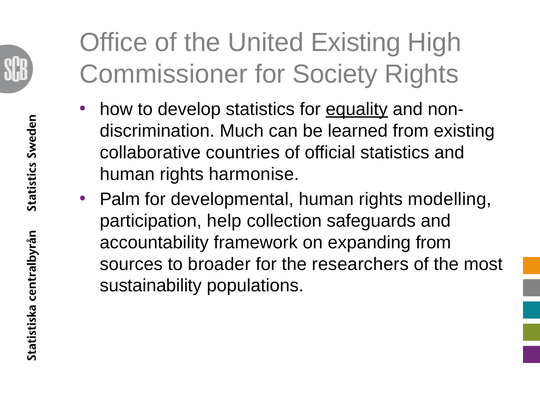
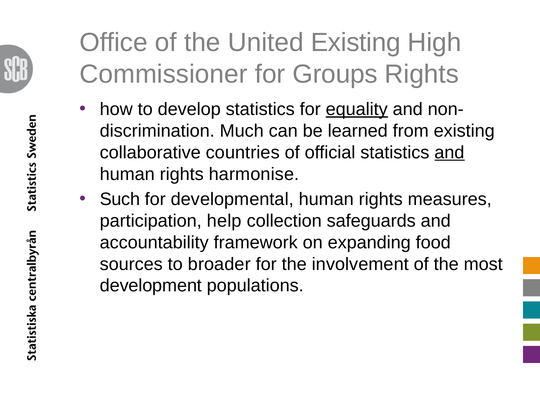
Society: Society -> Groups
and at (450, 152) underline: none -> present
Palm: Palm -> Such
modelling: modelling -> measures
expanding from: from -> food
researchers: researchers -> involvement
sustainability: sustainability -> development
